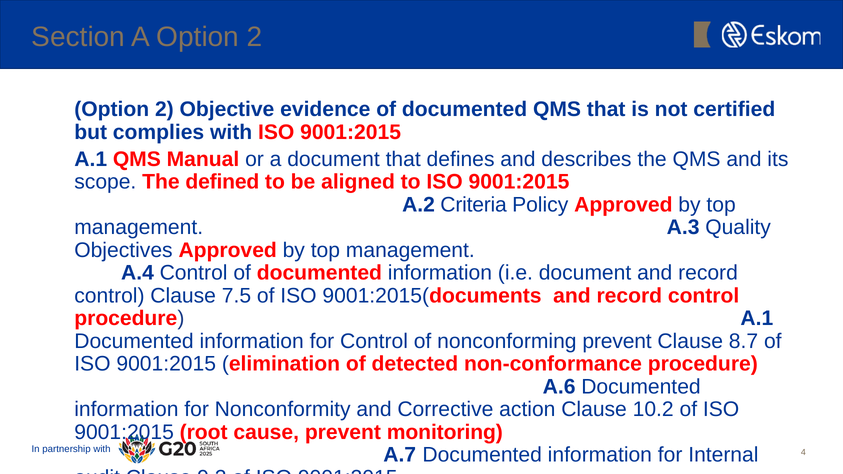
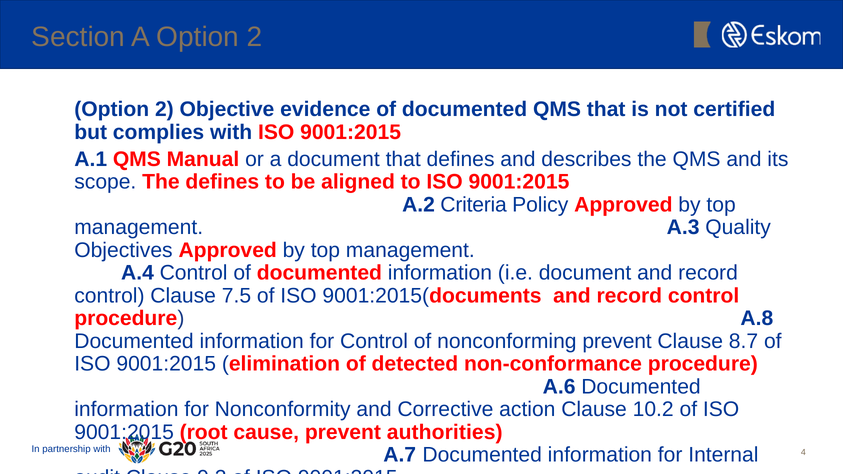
The defined: defined -> defines
procedure A.1: A.1 -> A.8
monitoring: monitoring -> authorities
